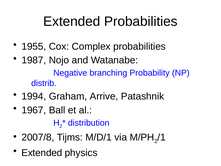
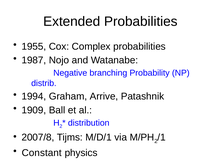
1967: 1967 -> 1909
Extended at (42, 153): Extended -> Constant
